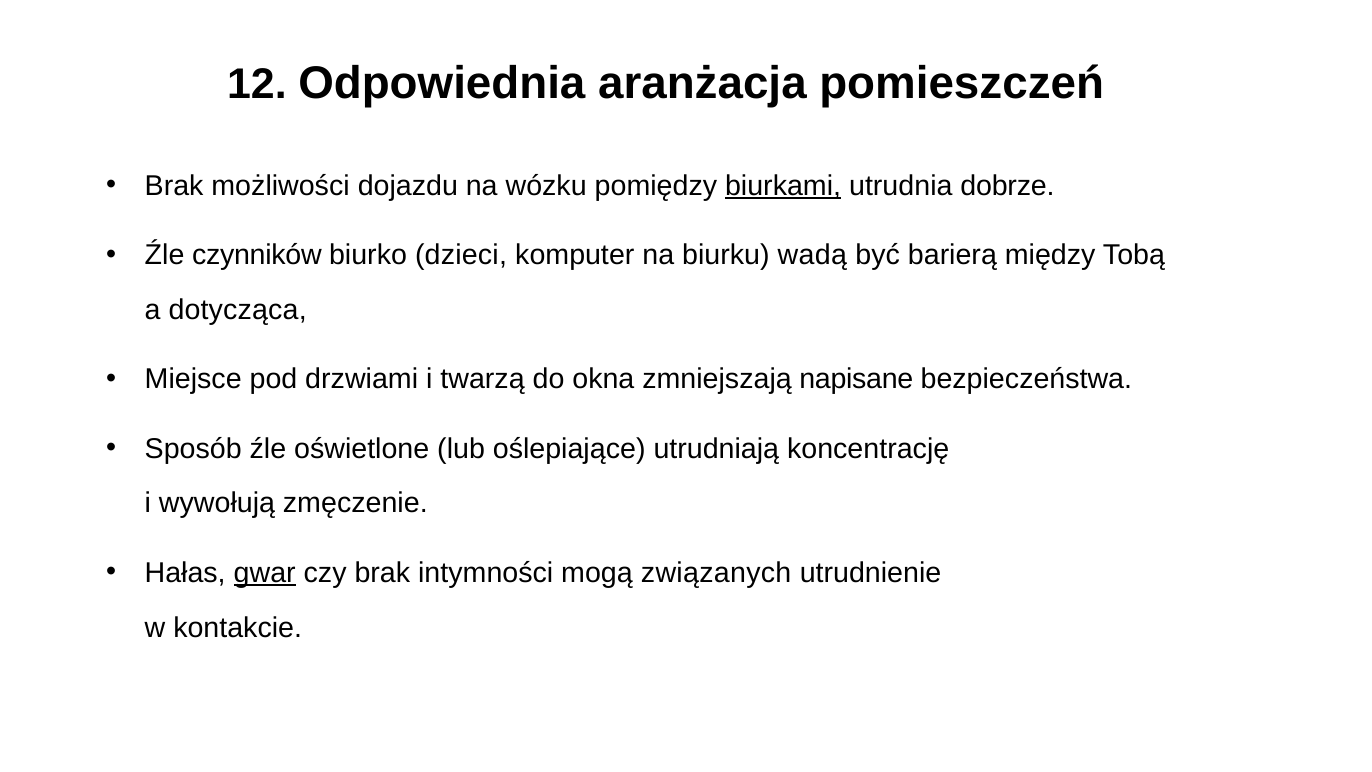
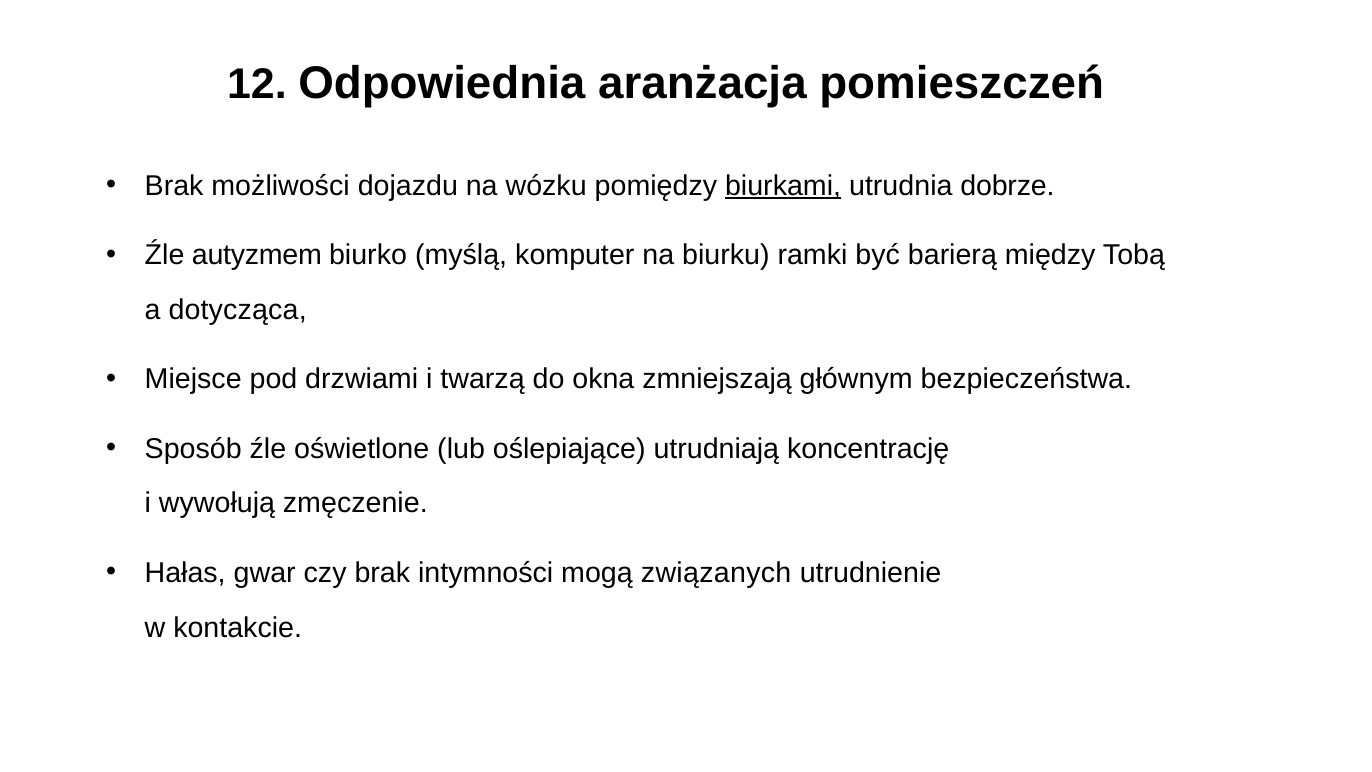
czynników: czynników -> autyzmem
dzieci: dzieci -> myślą
wadą: wadą -> ramki
napisane: napisane -> głównym
gwar underline: present -> none
